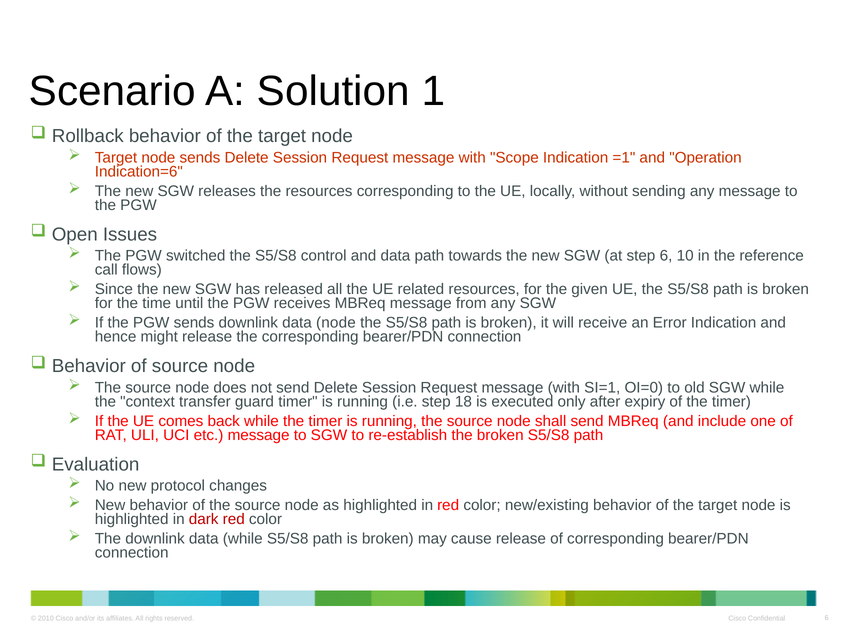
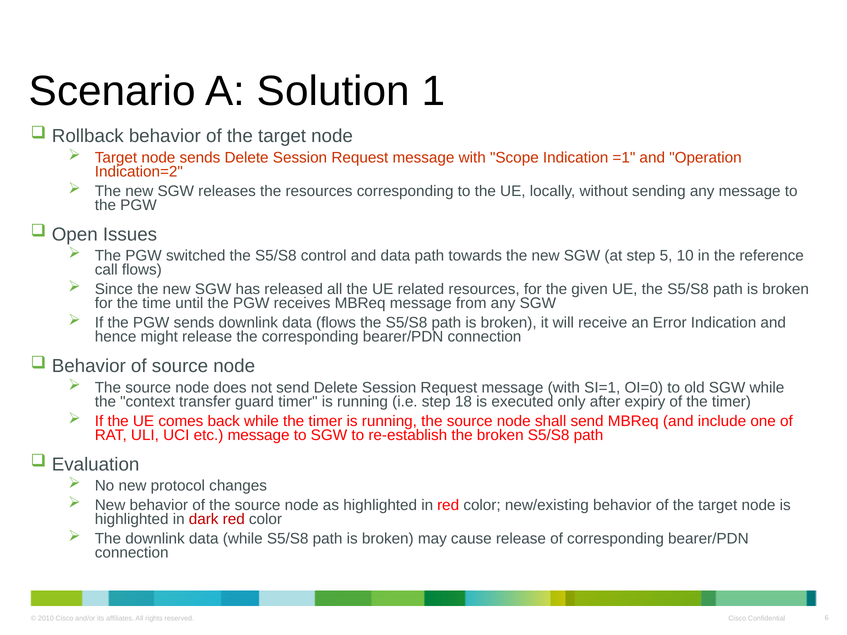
Indication=6: Indication=6 -> Indication=2
step 6: 6 -> 5
data node: node -> flows
